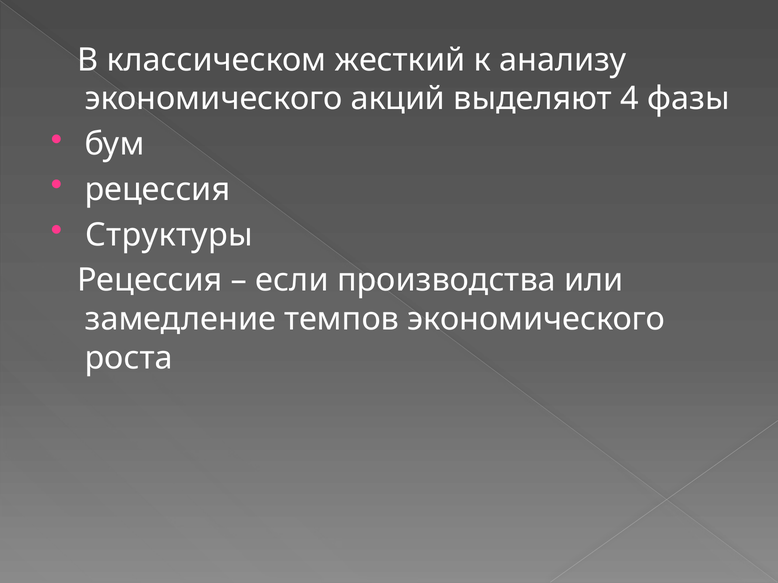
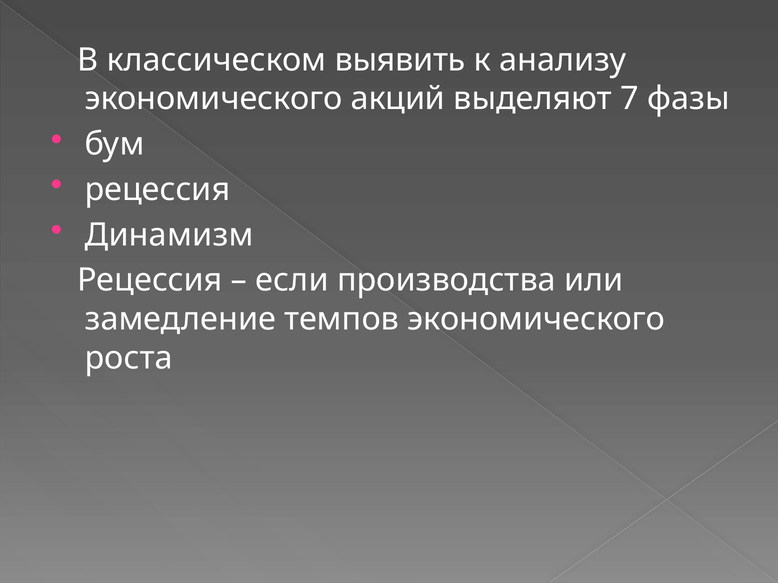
жесткий: жесткий -> выявить
4: 4 -> 7
Структуры: Структуры -> Динамизм
